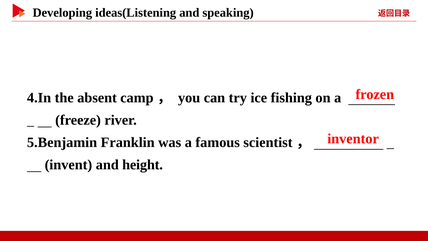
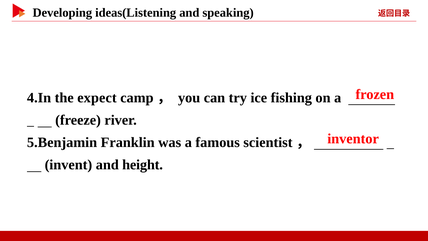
absent: absent -> expect
